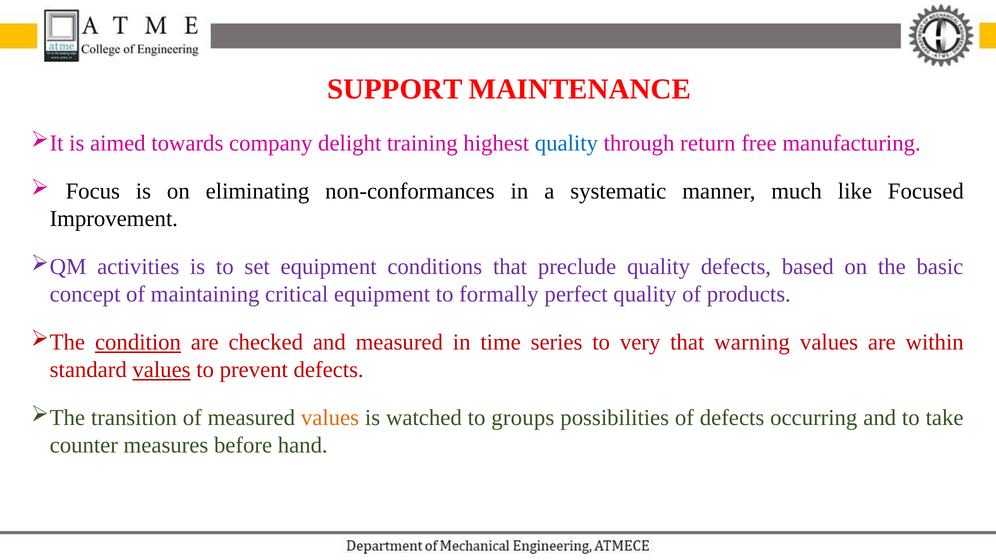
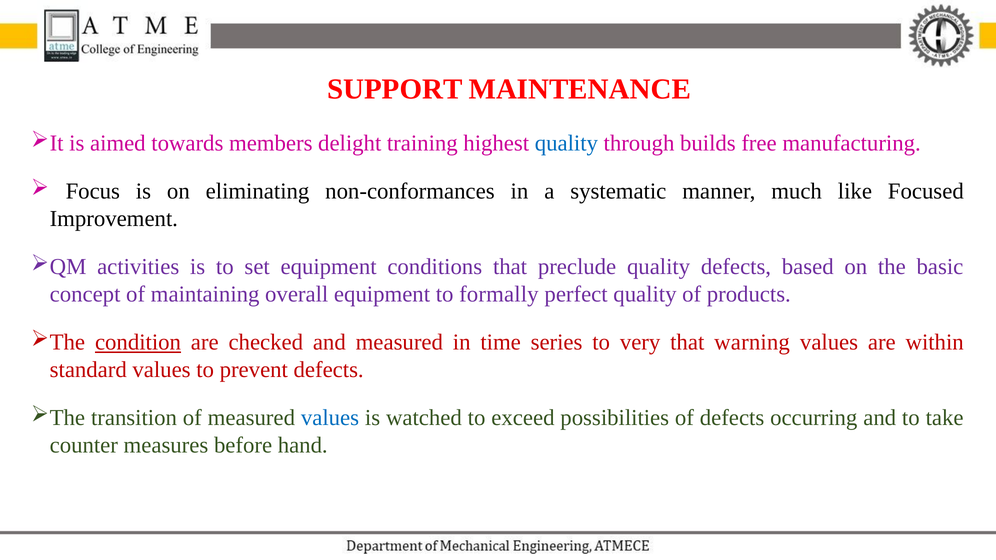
company: company -> members
return: return -> builds
critical: critical -> overall
values at (162, 370) underline: present -> none
values at (330, 418) colour: orange -> blue
groups: groups -> exceed
